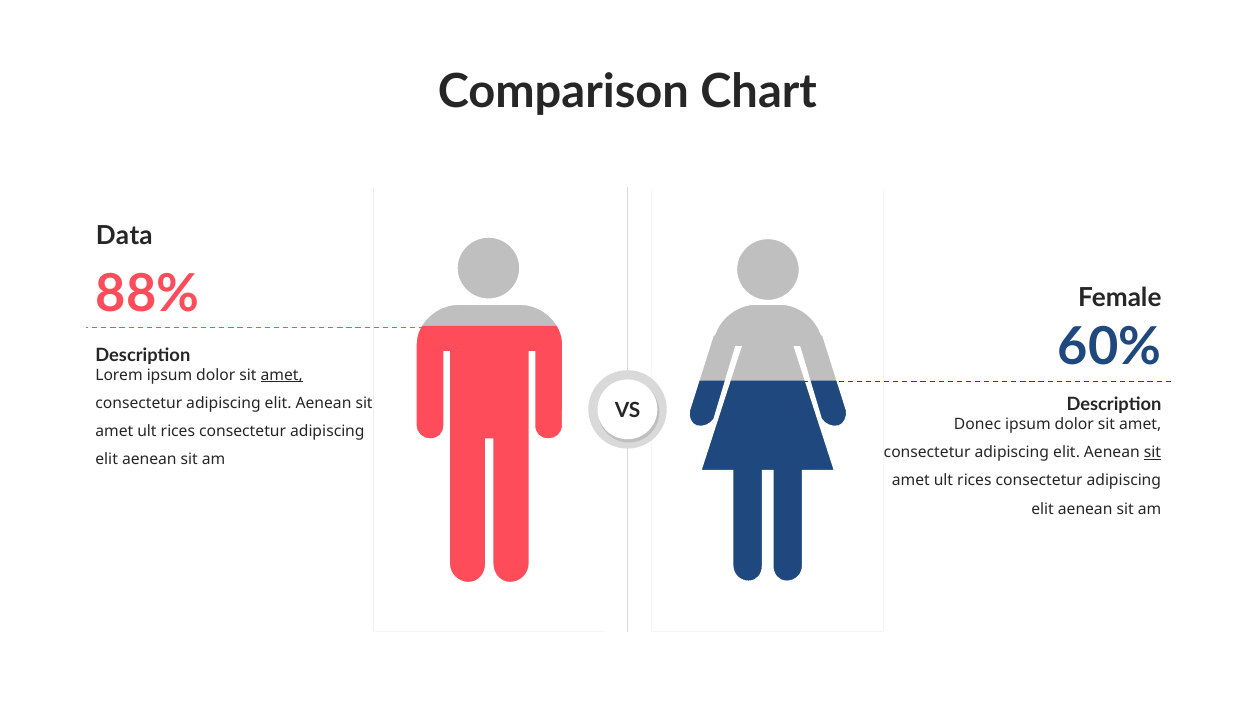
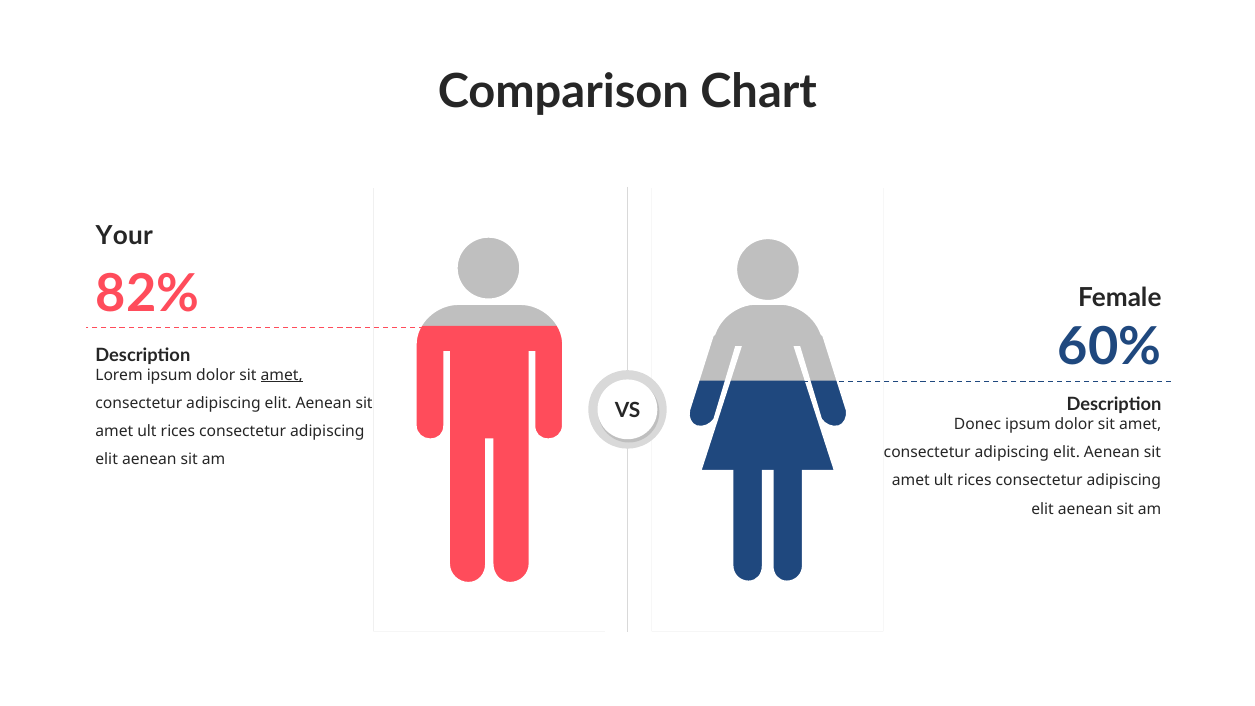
Data: Data -> Your
88%: 88% -> 82%
sit at (1152, 453) underline: present -> none
